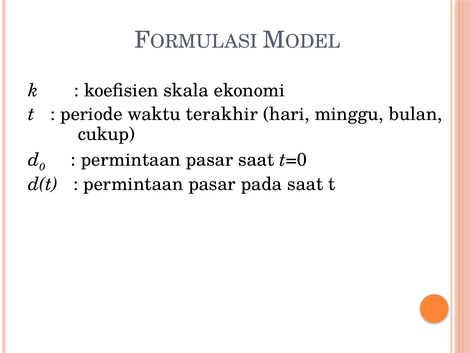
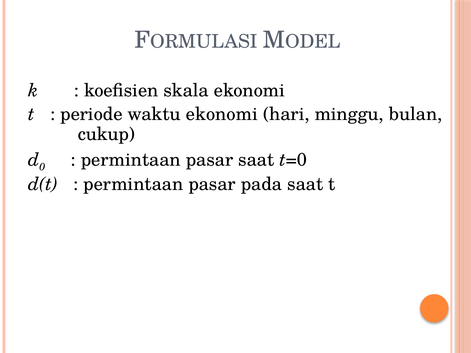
waktu terakhir: terakhir -> ekonomi
